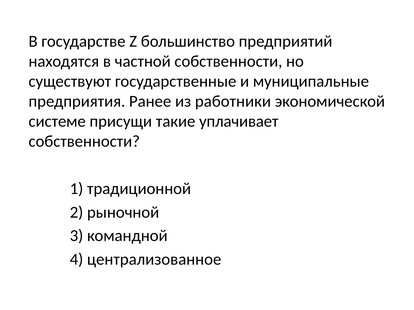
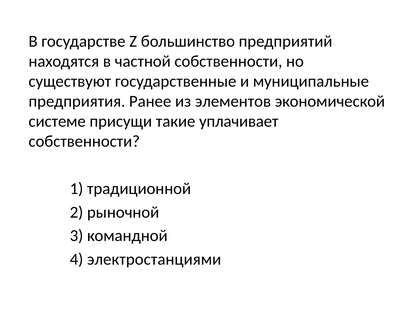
работники: работники -> элементов
централизованное: централизованное -> электростанциями
